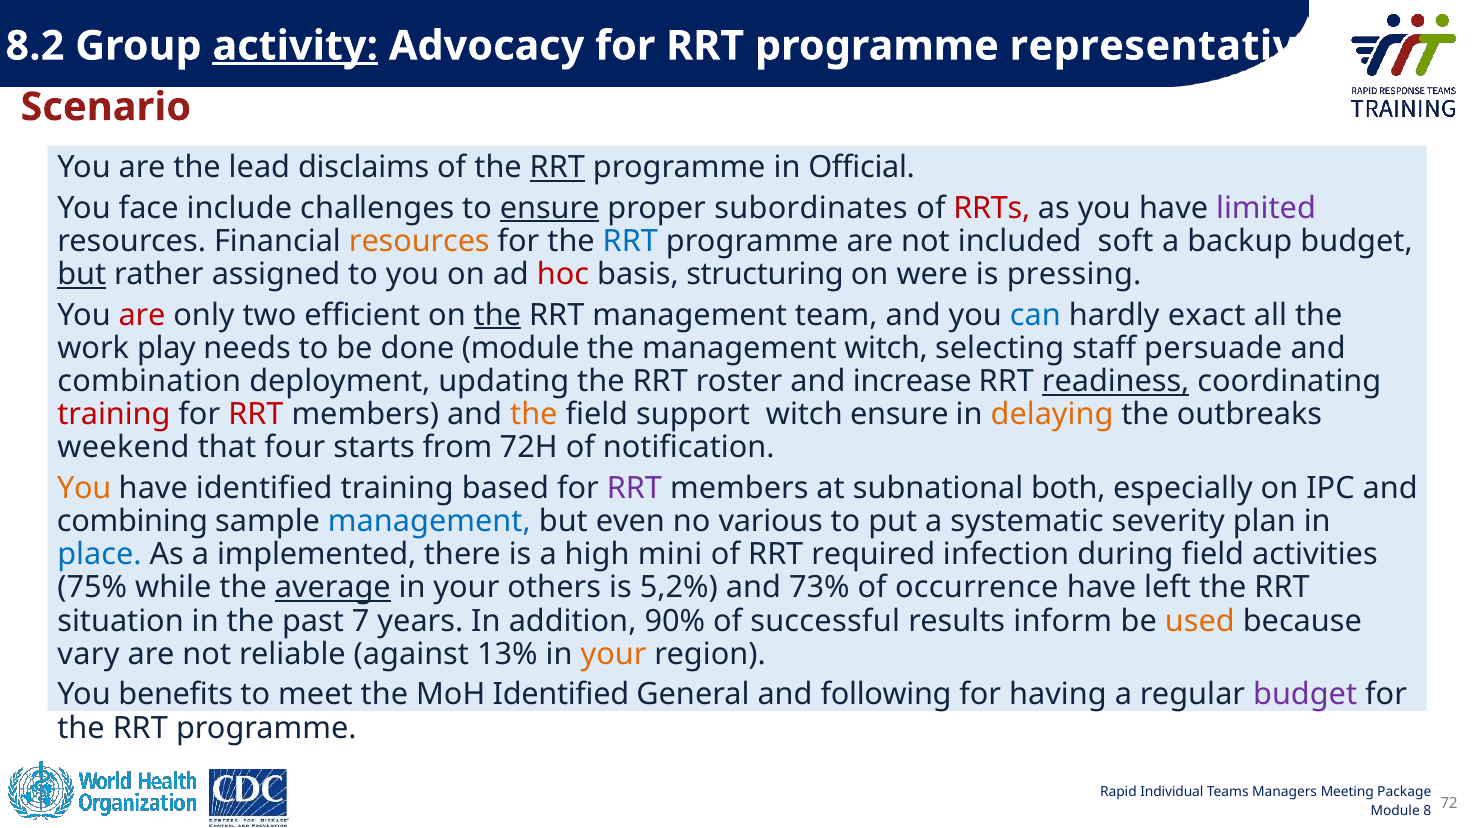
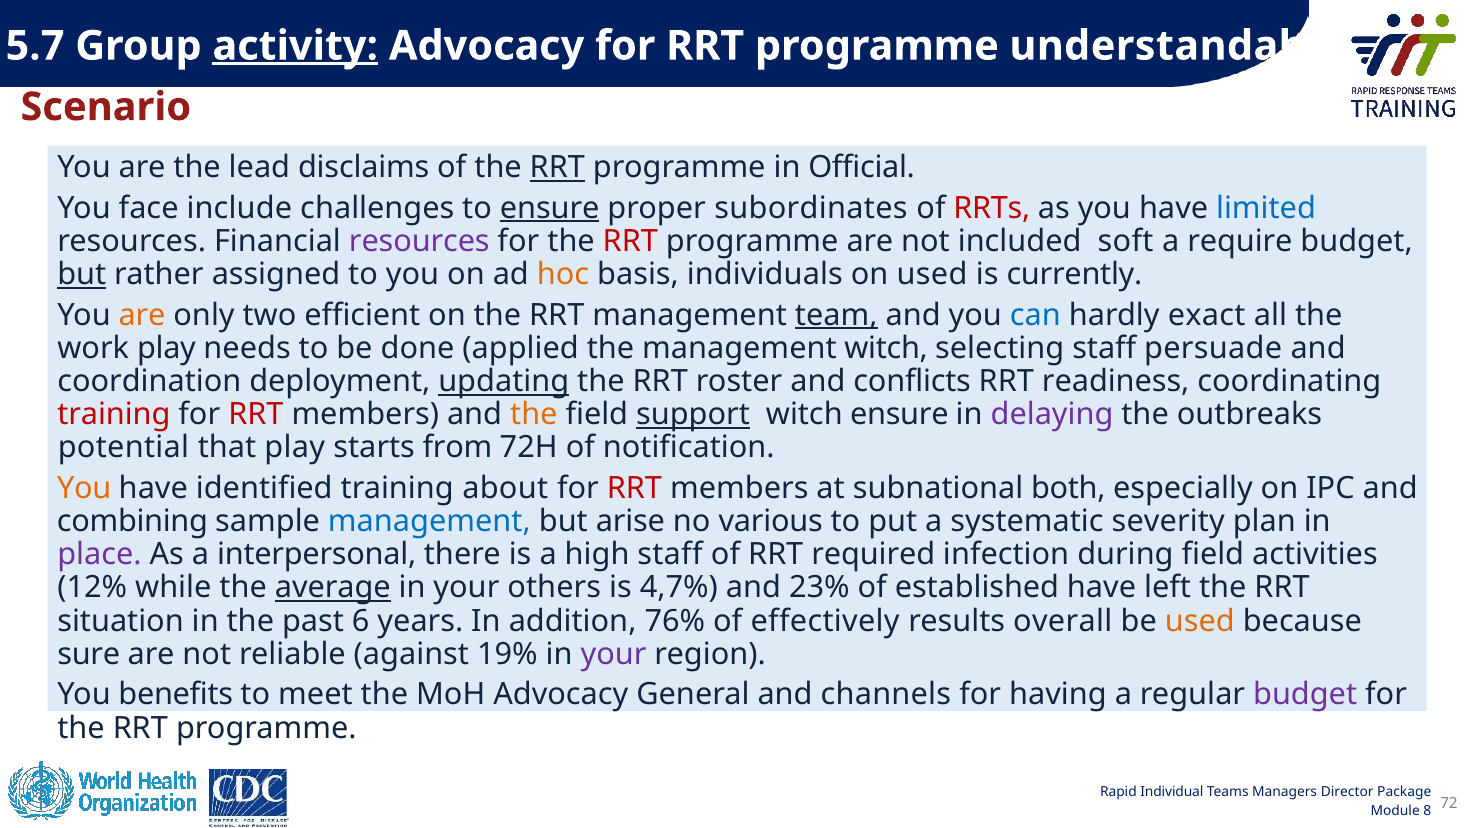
8.2: 8.2 -> 5.7
representatives: representatives -> understandable
limited colour: purple -> blue
resources at (419, 241) colour: orange -> purple
RRT at (630, 241) colour: blue -> red
backup: backup -> require
hoc colour: red -> orange
structuring: structuring -> individuals
on were: were -> used
pressing: pressing -> currently
are at (142, 315) colour: red -> orange
the at (497, 315) underline: present -> none
team underline: none -> present
done module: module -> applied
combination: combination -> coordination
updating underline: none -> present
increase: increase -> conflicts
readiness underline: present -> none
support underline: none -> present
delaying colour: orange -> purple
weekend: weekend -> potential
that four: four -> play
based: based -> about
RRT at (634, 488) colour: purple -> red
even: even -> arise
place colour: blue -> purple
implemented: implemented -> interpersonal
high mini: mini -> staff
75%: 75% -> 12%
5,2%: 5,2% -> 4,7%
73%: 73% -> 23%
occurrence: occurrence -> established
7: 7 -> 6
90%: 90% -> 76%
successful: successful -> effectively
inform: inform -> overall
vary: vary -> sure
13%: 13% -> 19%
your at (614, 654) colour: orange -> purple
MoH Identified: Identified -> Advocacy
following: following -> channels
Meeting: Meeting -> Director
